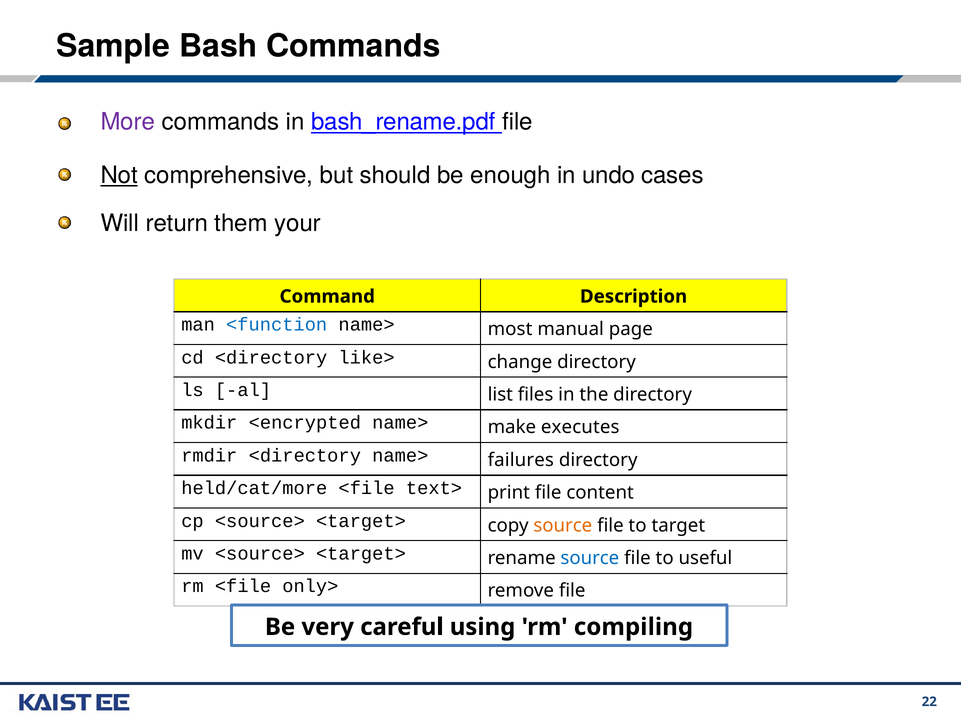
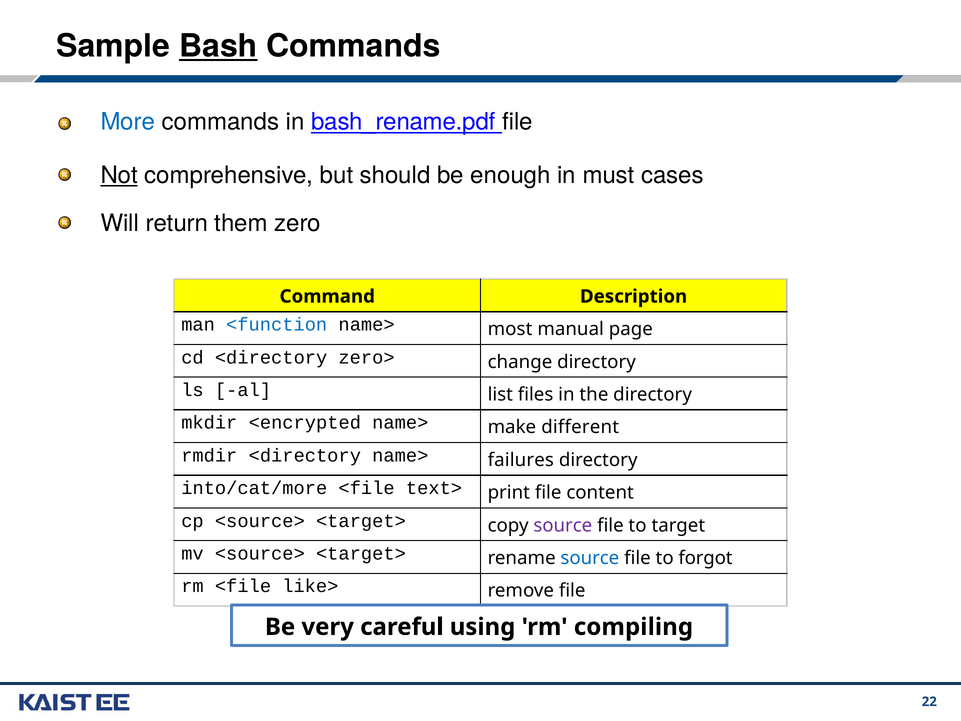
Bash underline: none -> present
More colour: purple -> blue
undo: undo -> must
your: your -> zero
like>: like> -> zero>
executes: executes -> different
held/cat/more: held/cat/more -> into/cat/more
source at (563, 525) colour: orange -> purple
useful: useful -> forgot
only>: only> -> like>
